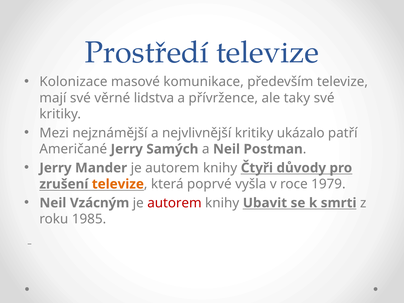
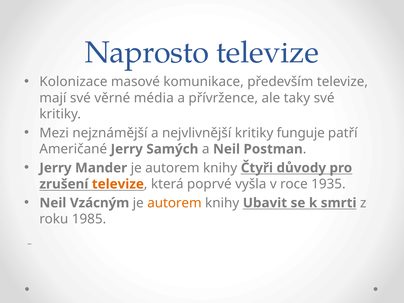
Prostředí: Prostředí -> Naprosto
lidstva: lidstva -> média
ukázalo: ukázalo -> funguje
1979: 1979 -> 1935
autorem at (174, 203) colour: red -> orange
